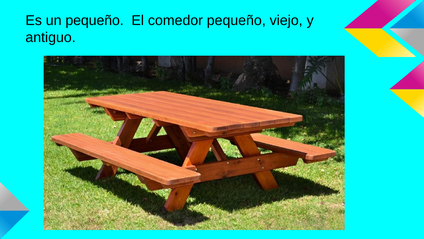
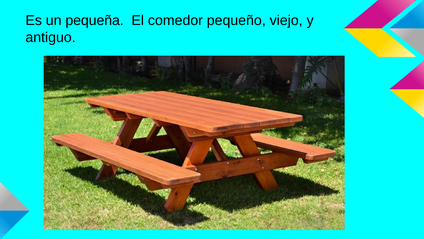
un pequeño: pequeño -> pequeña
